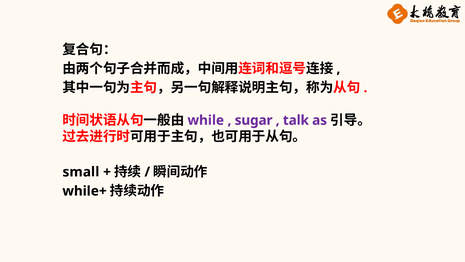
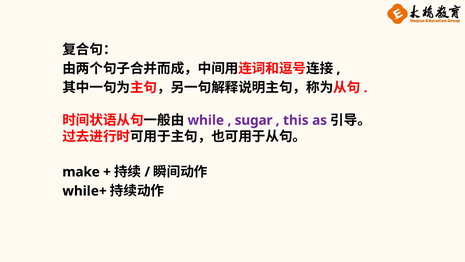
talk: talk -> this
small: small -> make
